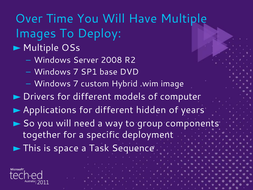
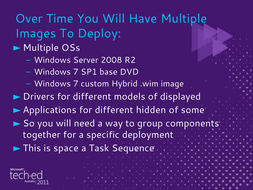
computer: computer -> displayed
years: years -> some
